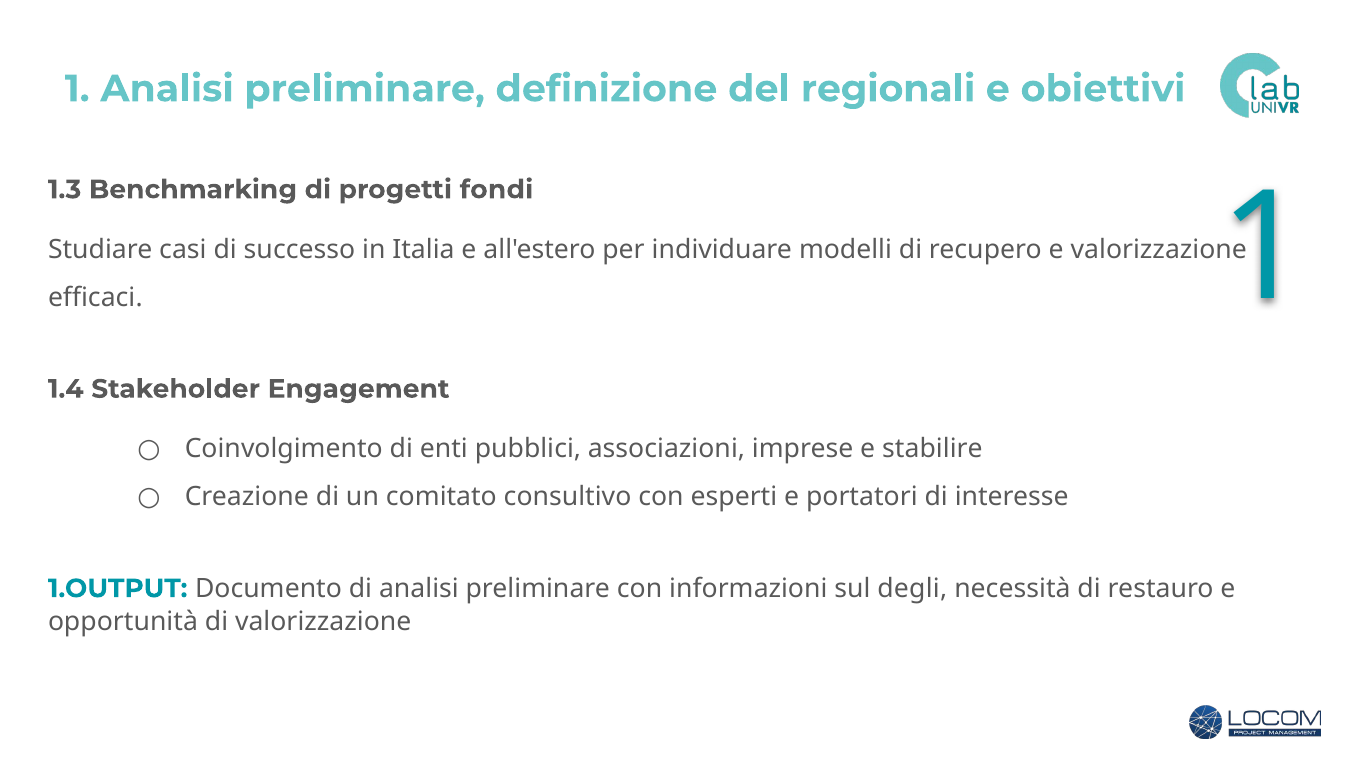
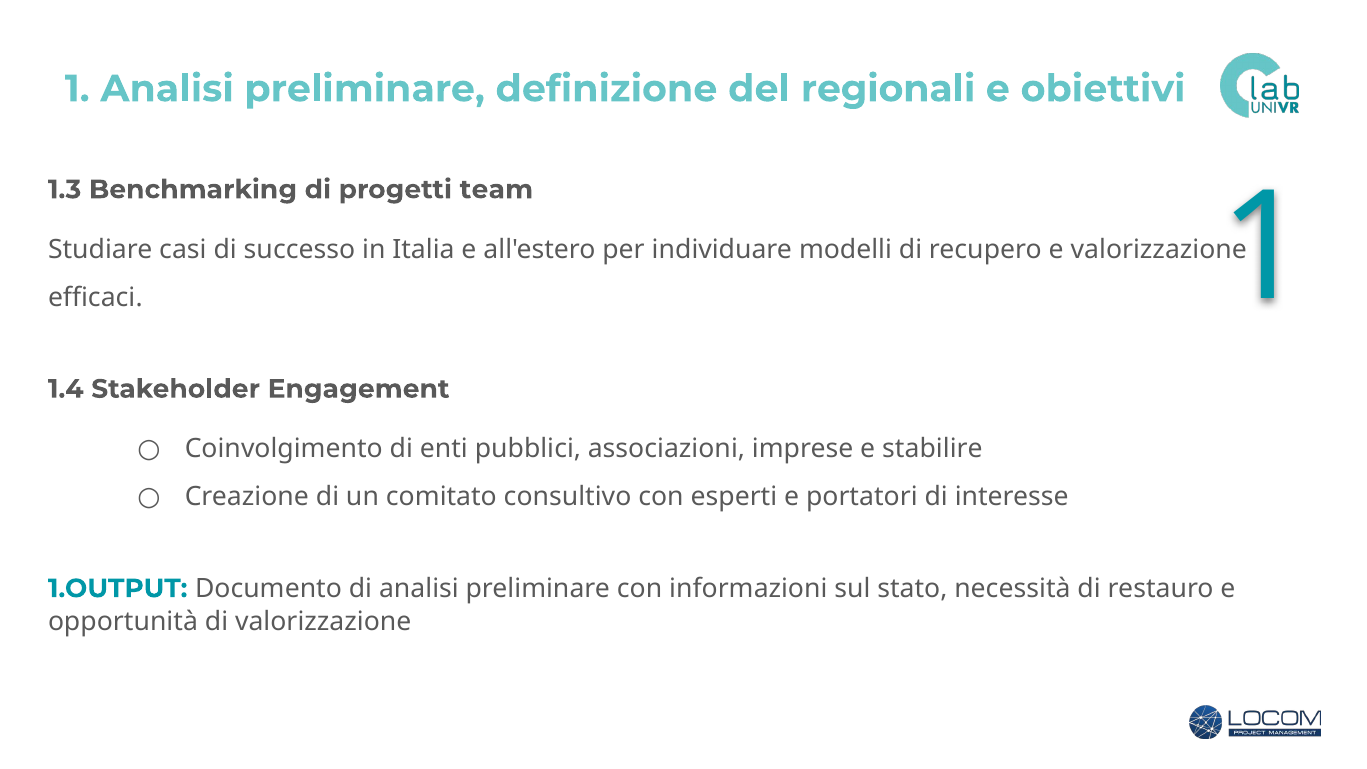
fondi: fondi -> team
degli: degli -> stato
